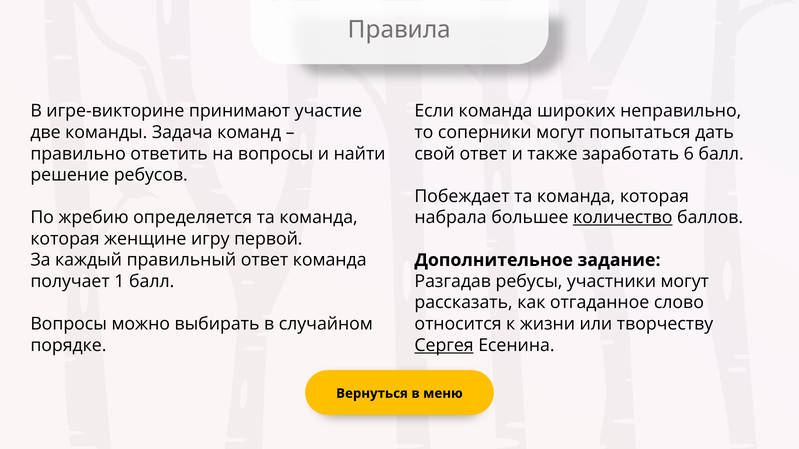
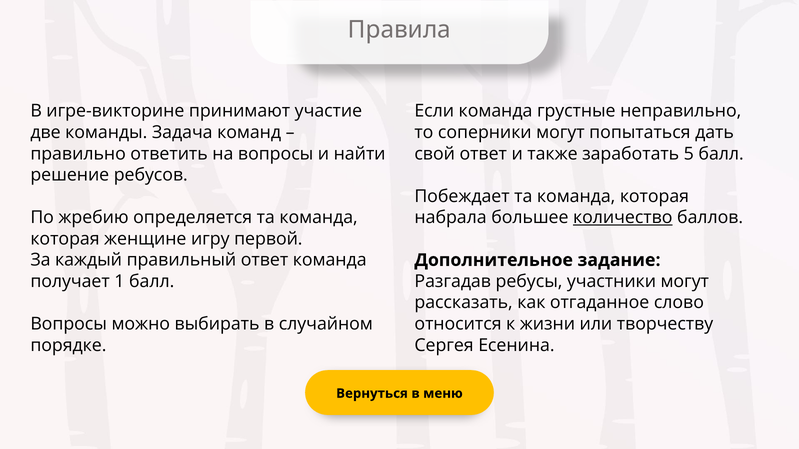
широких: широких -> грустные
6: 6 -> 5
Сергея underline: present -> none
